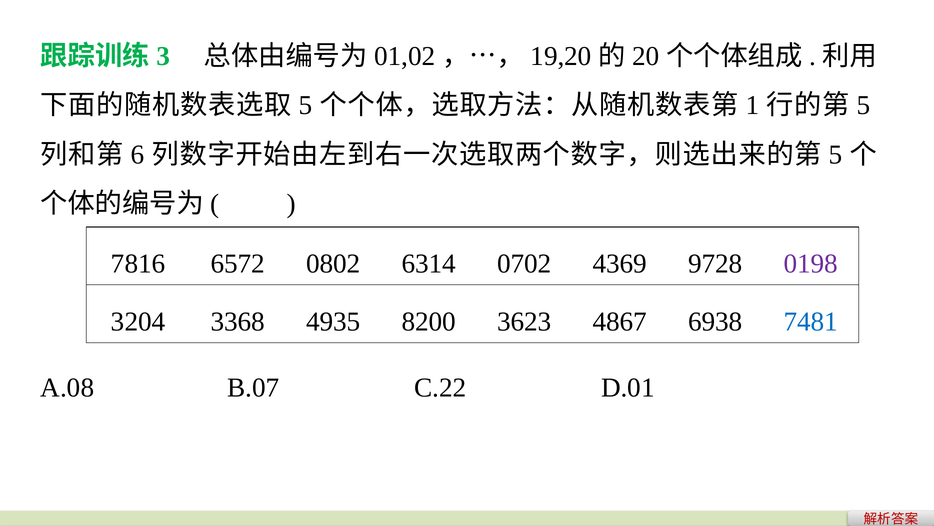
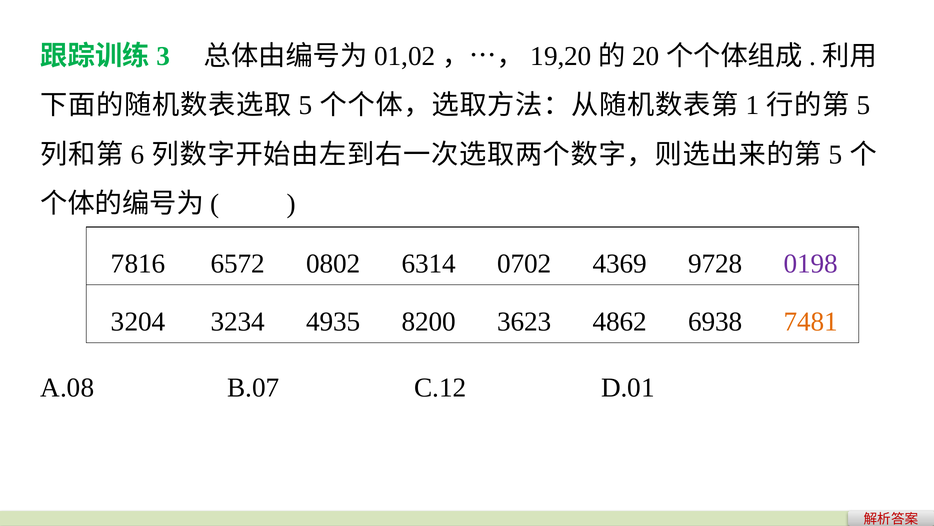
3368: 3368 -> 3234
4867: 4867 -> 4862
7481 colour: blue -> orange
C.22: C.22 -> C.12
